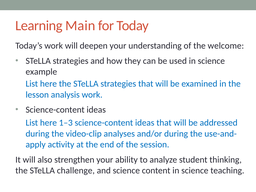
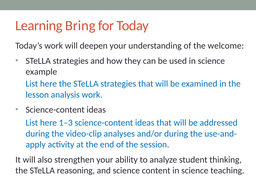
Main: Main -> Bring
challenge: challenge -> reasoning
